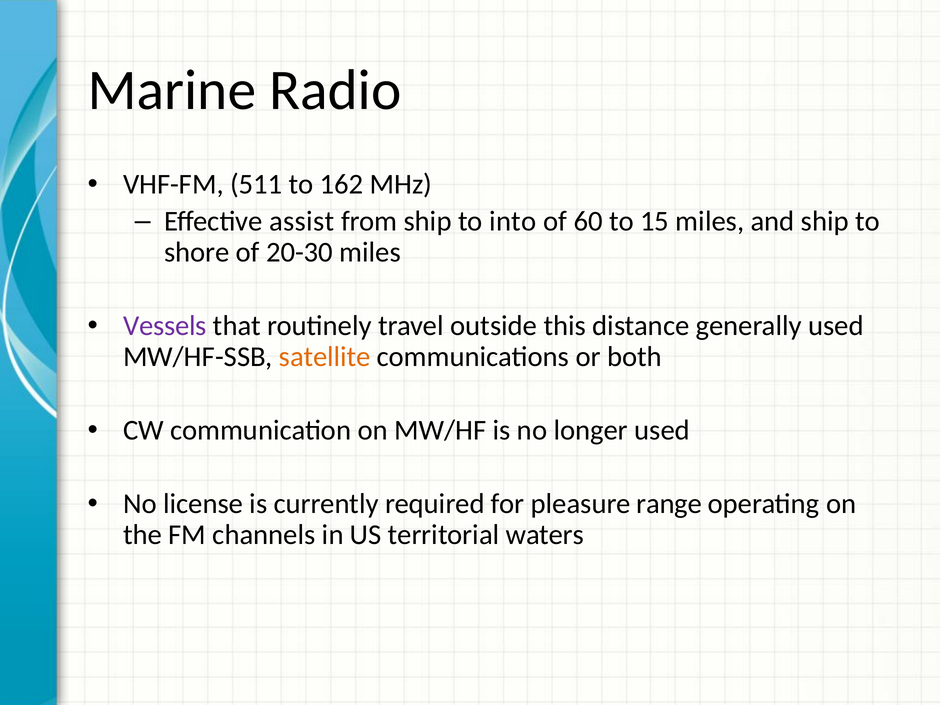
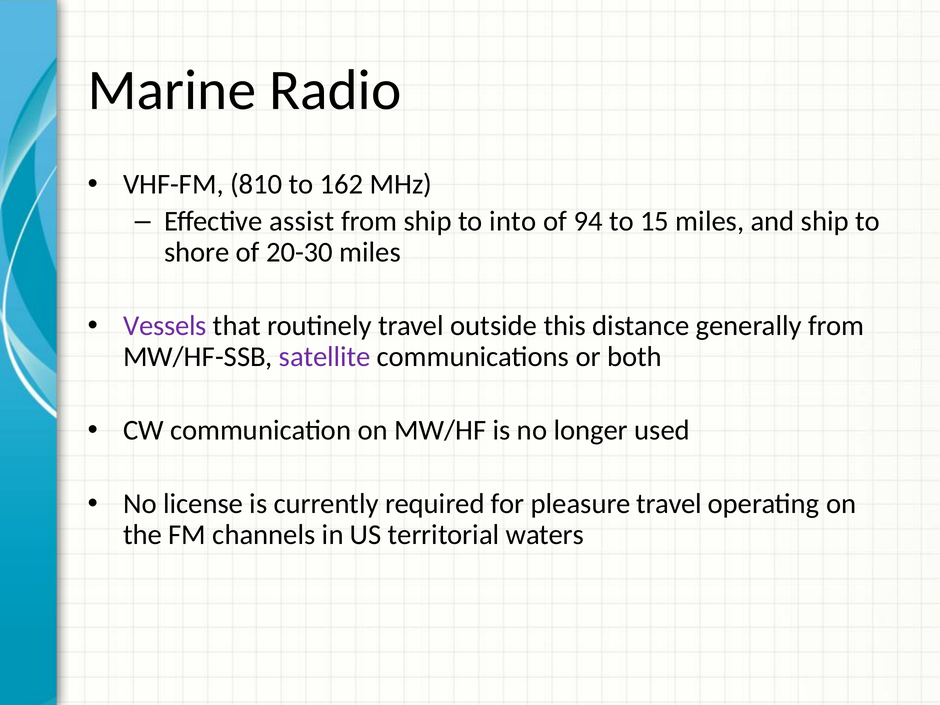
511: 511 -> 810
60: 60 -> 94
generally used: used -> from
satellite colour: orange -> purple
pleasure range: range -> travel
